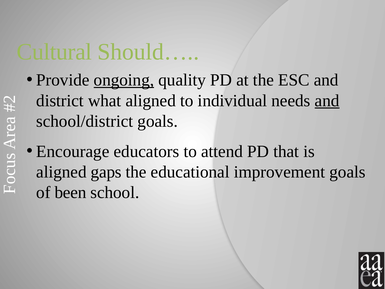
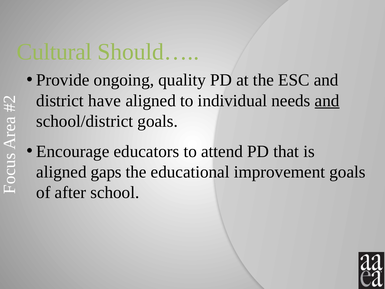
ongoing underline: present -> none
what: what -> have
been: been -> after
